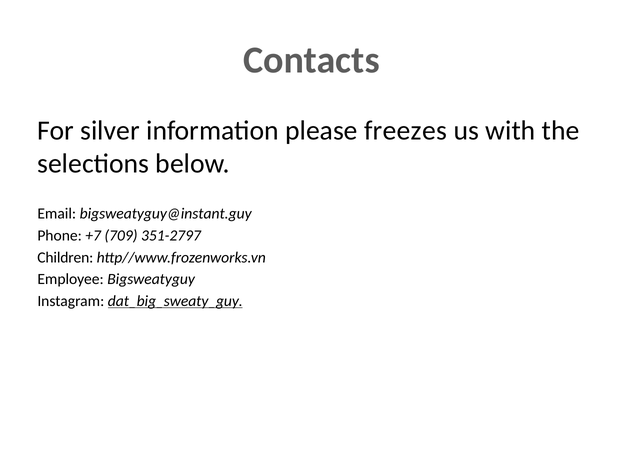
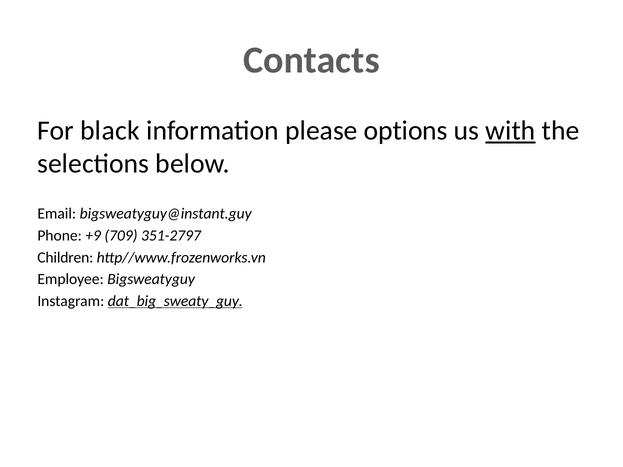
silver: silver -> black
freezes: freezes -> options
with underline: none -> present
+7: +7 -> +9
